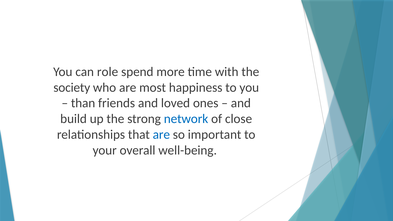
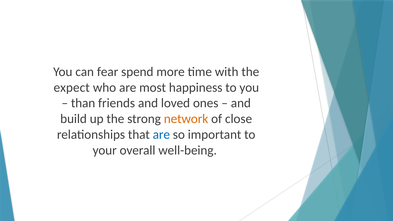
role: role -> fear
society: society -> expect
network colour: blue -> orange
